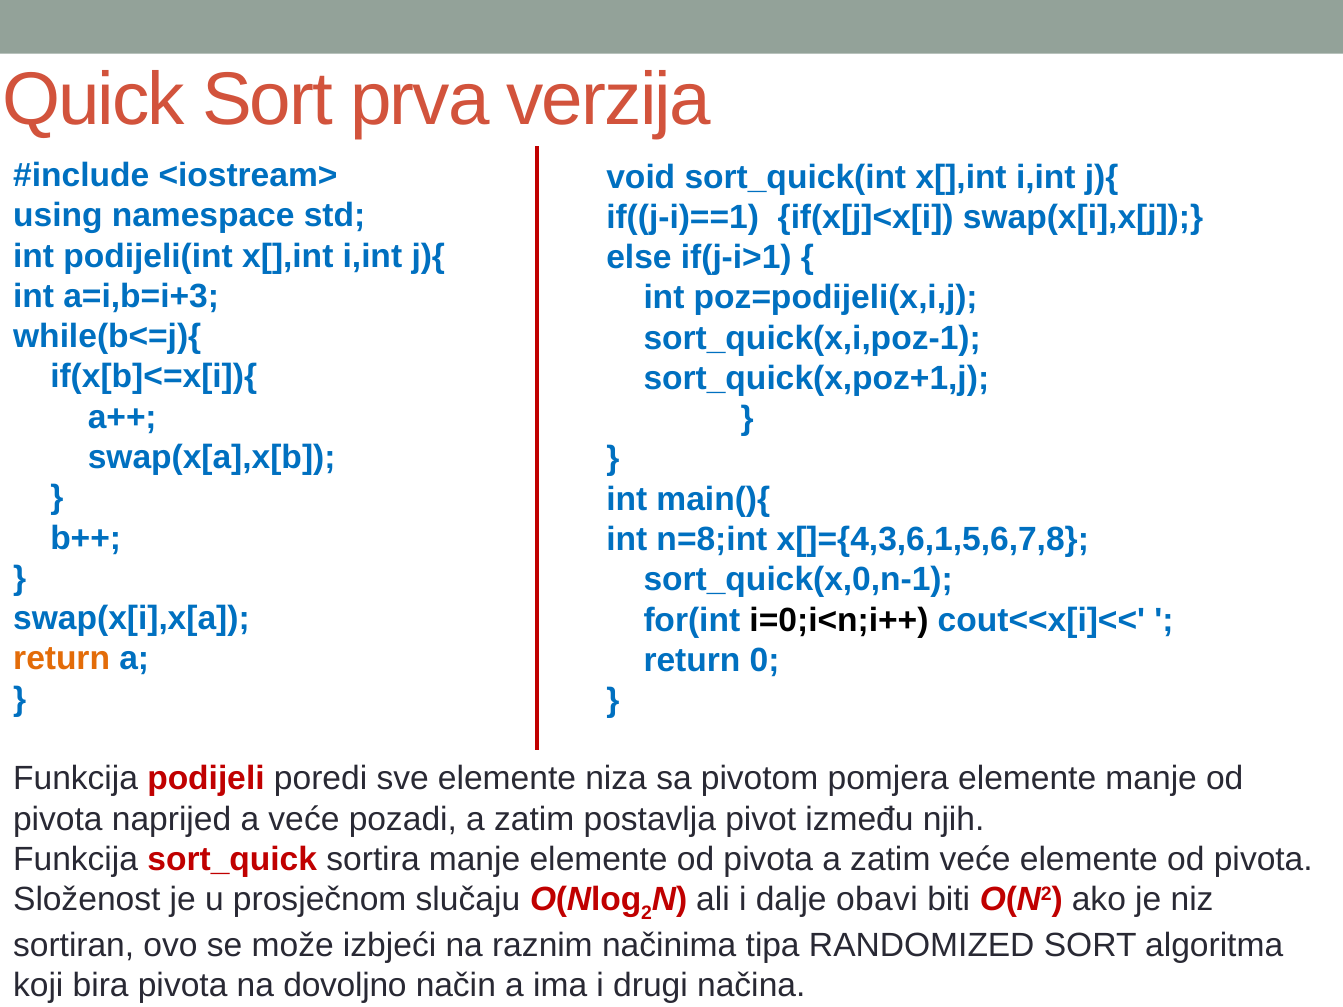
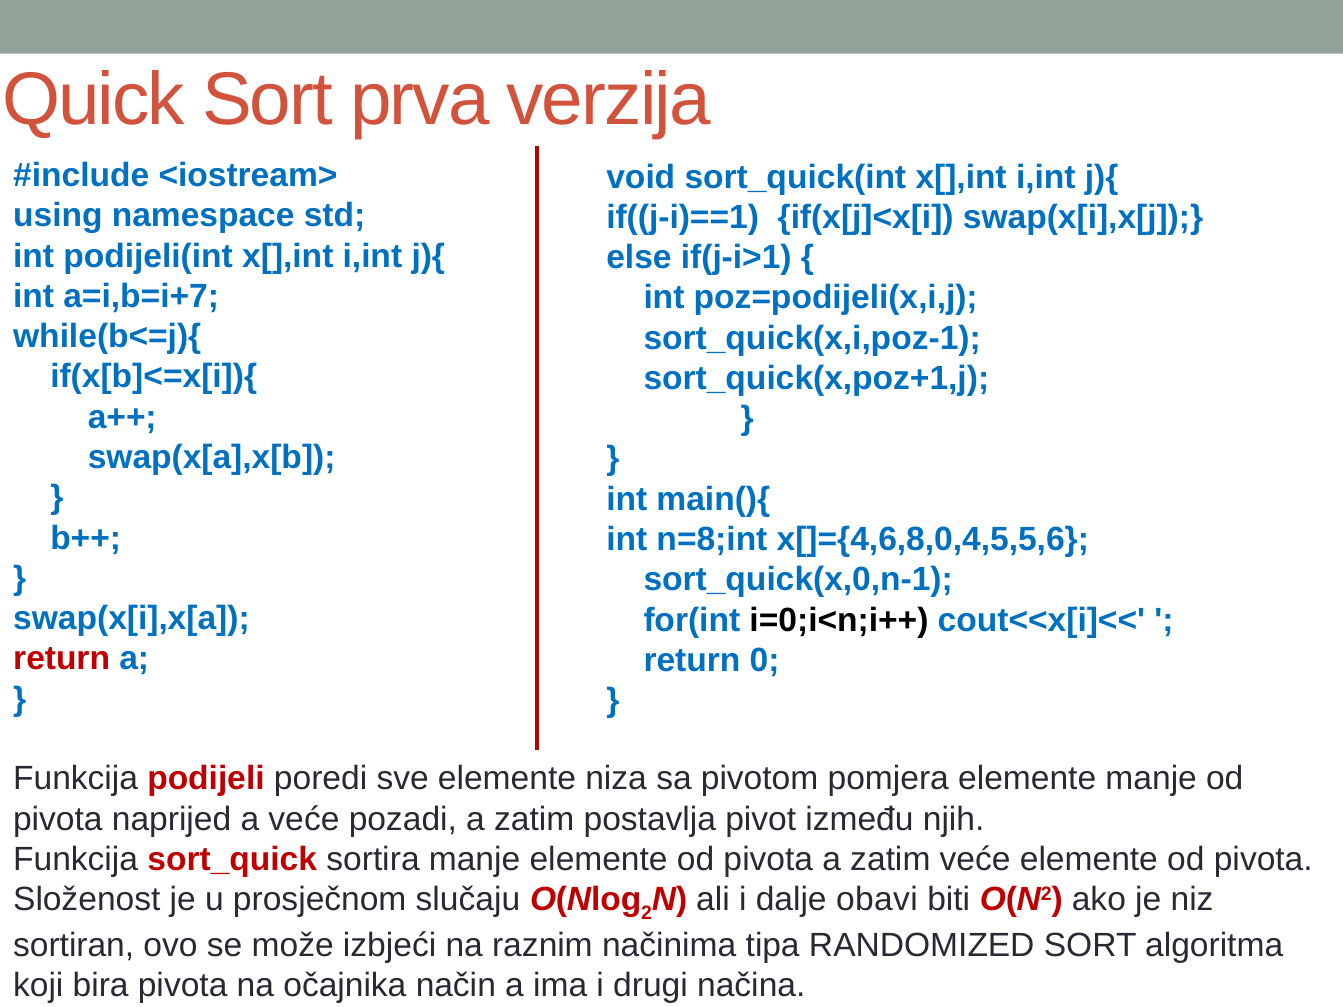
a=i,b=i+3: a=i,b=i+3 -> a=i,b=i+7
x[]={4,3,6,1,5,6,7,8: x[]={4,3,6,1,5,6,7,8 -> x[]={4,6,8,0,4,5,5,6
return at (62, 659) colour: orange -> red
dovoljno: dovoljno -> očajnika
